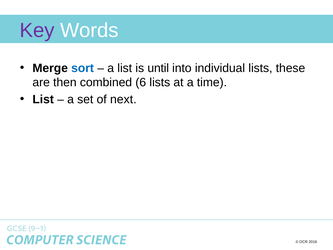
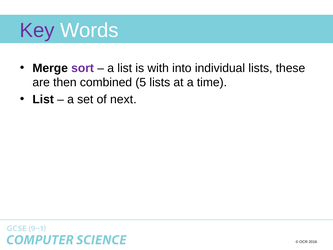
sort colour: blue -> purple
until: until -> with
6: 6 -> 5
